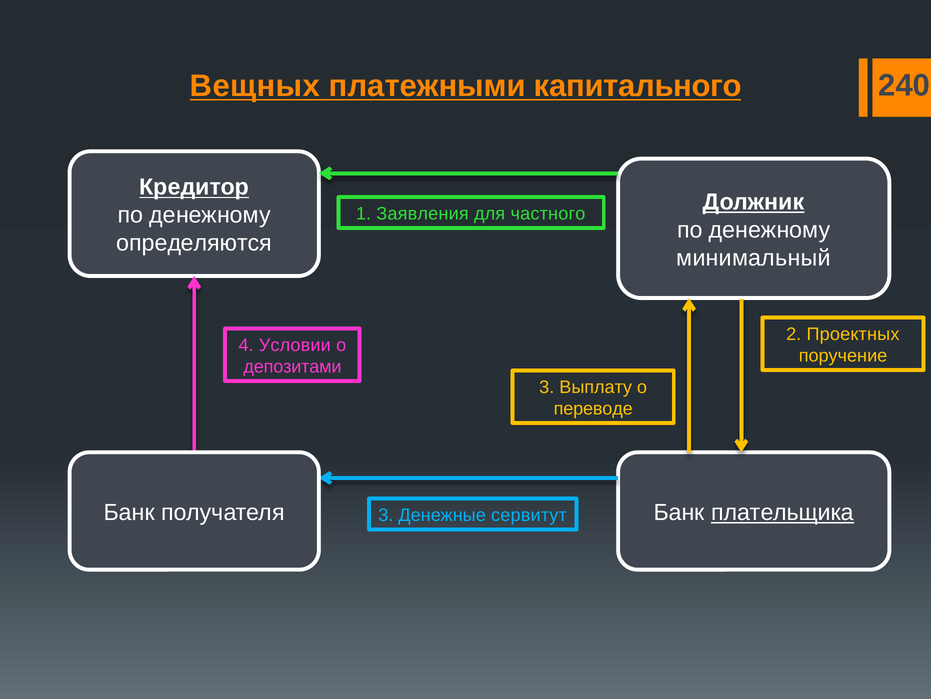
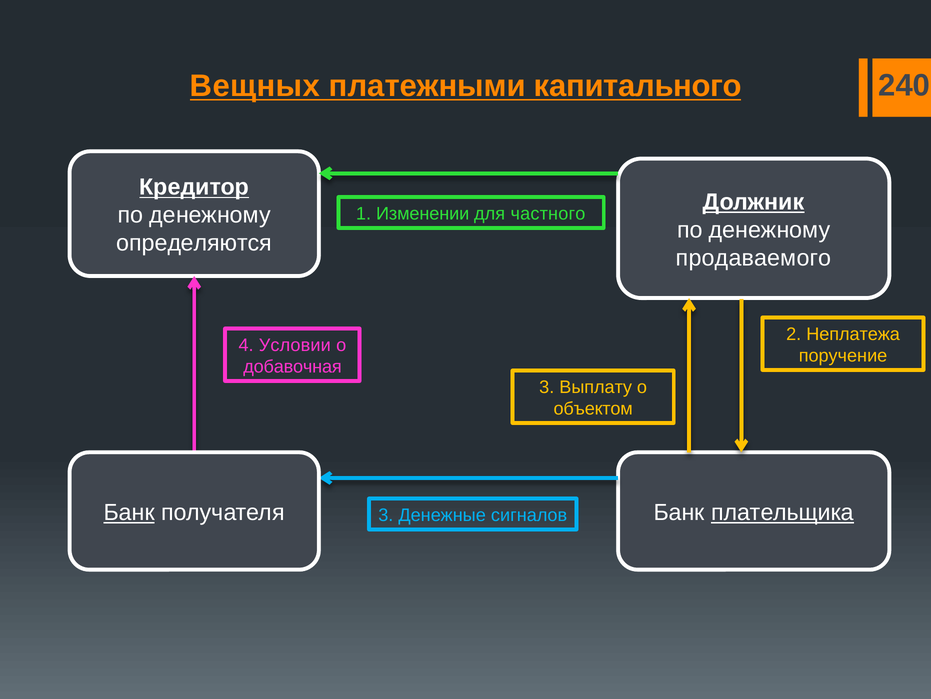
Заявления: Заявления -> Изменении
минимальный: минимальный -> продаваемого
Проектных: Проектных -> Неплатежа
депозитами: депозитами -> добавочная
переводе: переводе -> объектом
Банк at (129, 512) underline: none -> present
сервитут: сервитут -> сигналов
